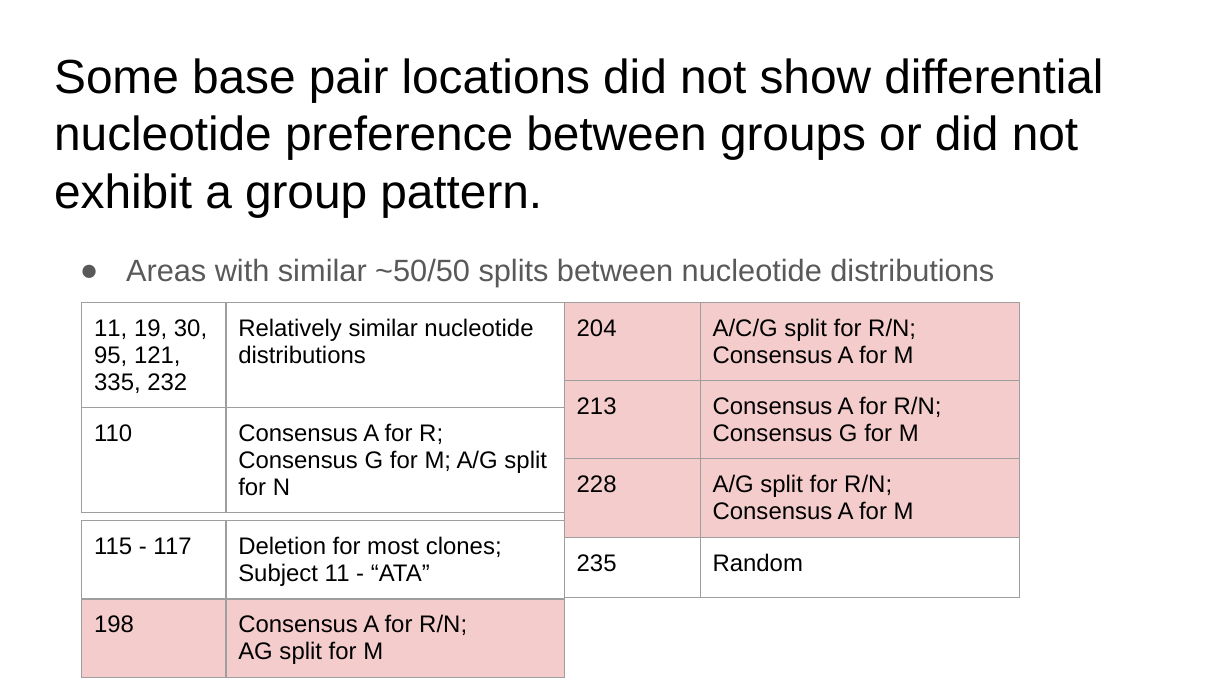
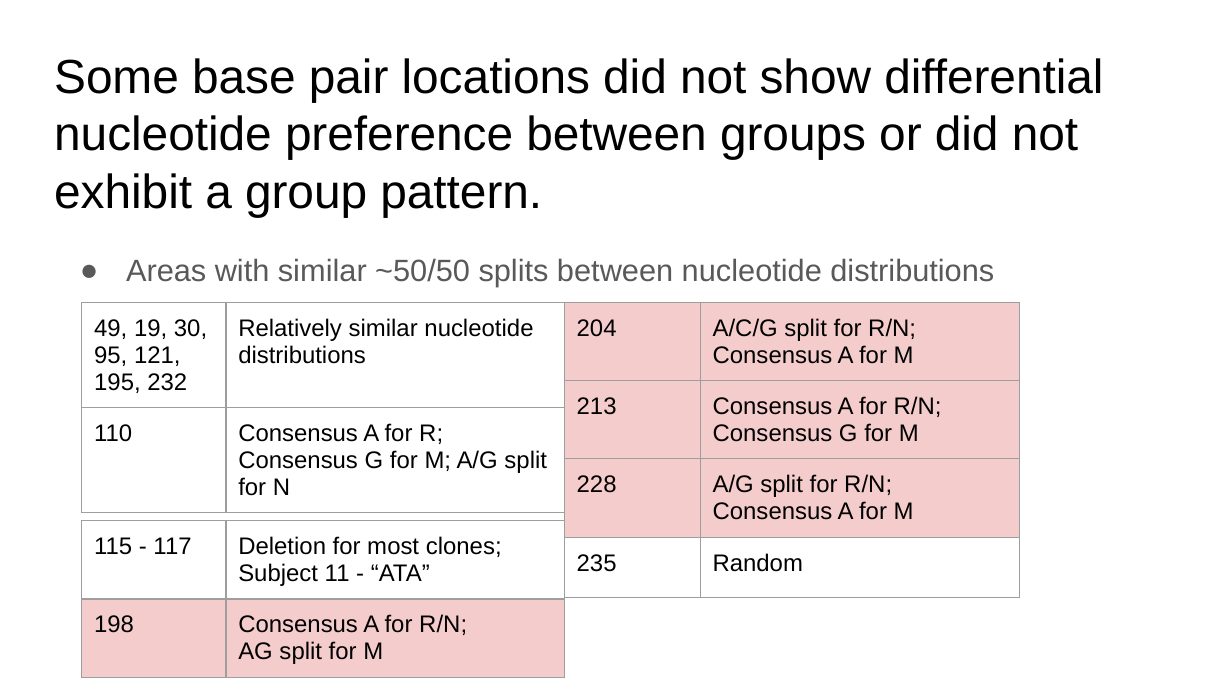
11 at (111, 328): 11 -> 49
335: 335 -> 195
